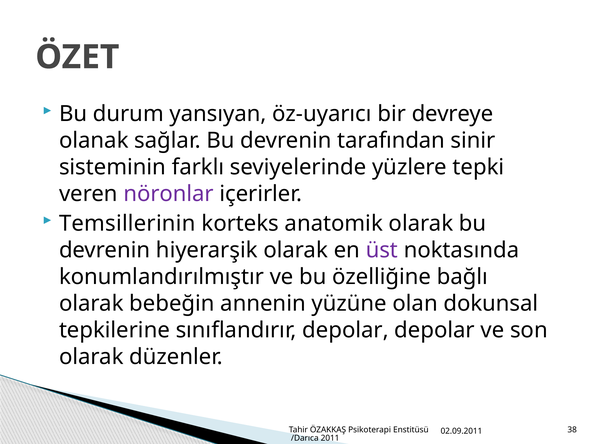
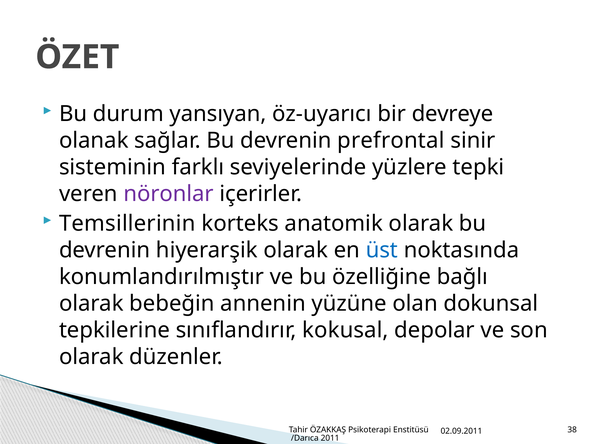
tarafından: tarafından -> prefrontal
üst colour: purple -> blue
sınıflandırır depolar: depolar -> kokusal
